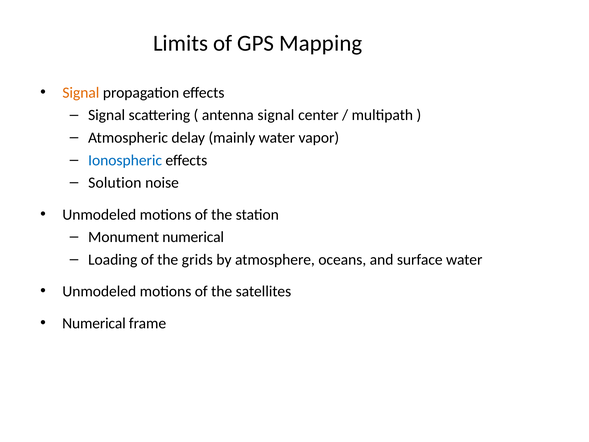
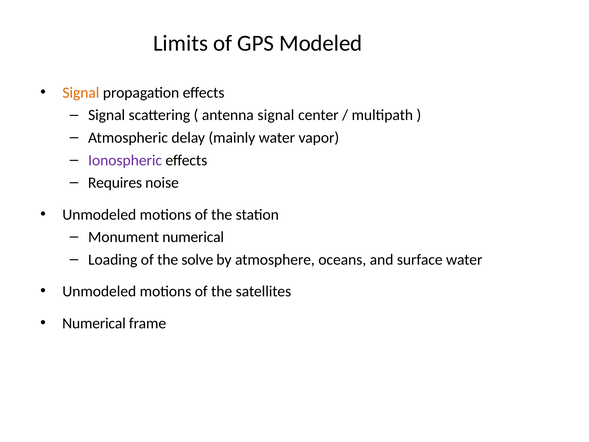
Mapping: Mapping -> Modeled
Ionospheric colour: blue -> purple
Solution: Solution -> Requires
grids: grids -> solve
